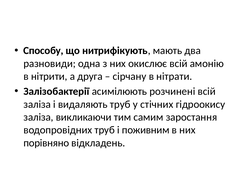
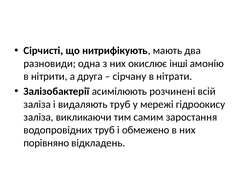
Способу: Способу -> Сірчисті
окислює всій: всій -> інші
стічних: стічних -> мережі
поживним: поживним -> обмежено
